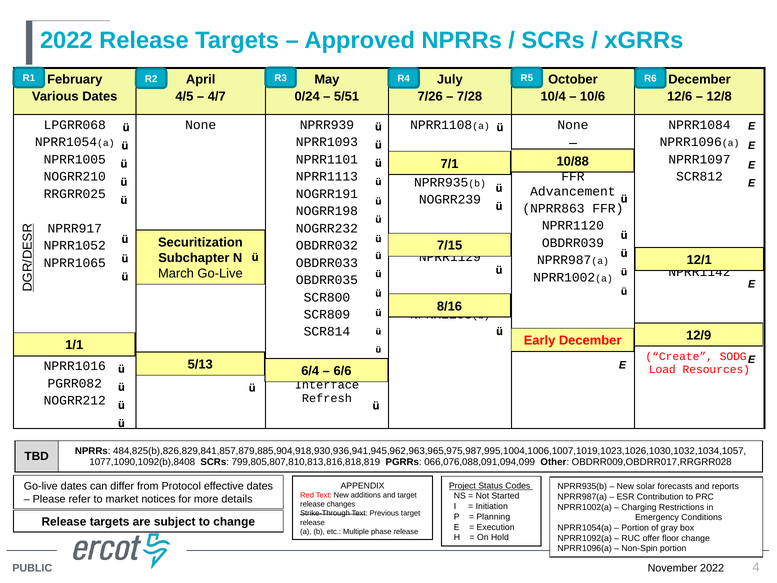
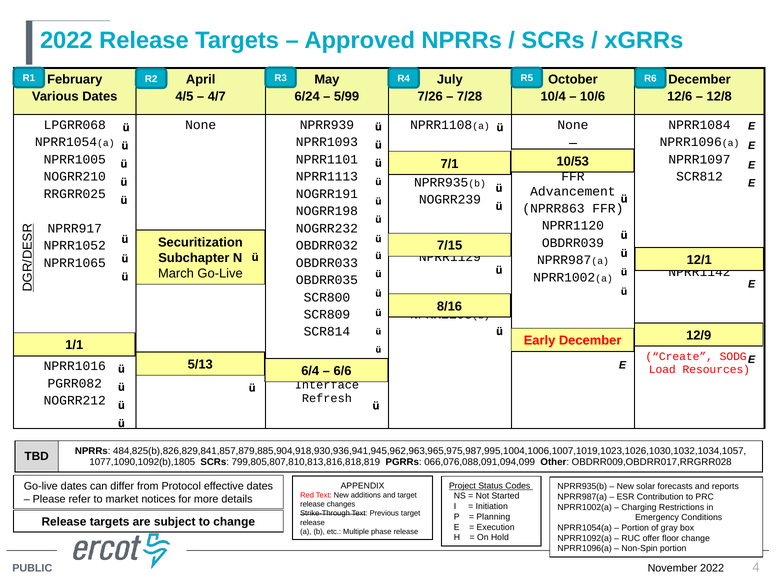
0/24: 0/24 -> 6/24
5/51: 5/51 -> 5/99
10/88: 10/88 -> 10/53
1077,1090,1092(b),8408: 1077,1090,1092(b),8408 -> 1077,1090,1092(b),1805
